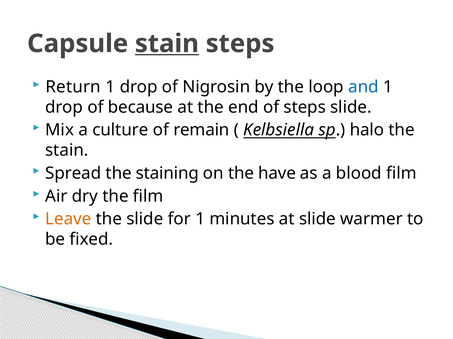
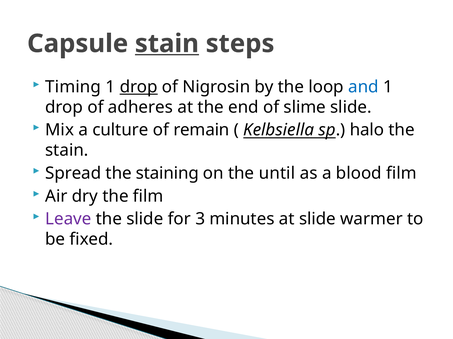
Return: Return -> Timing
drop at (139, 87) underline: none -> present
because: because -> adheres
of steps: steps -> slime
have: have -> until
Leave colour: orange -> purple
for 1: 1 -> 3
